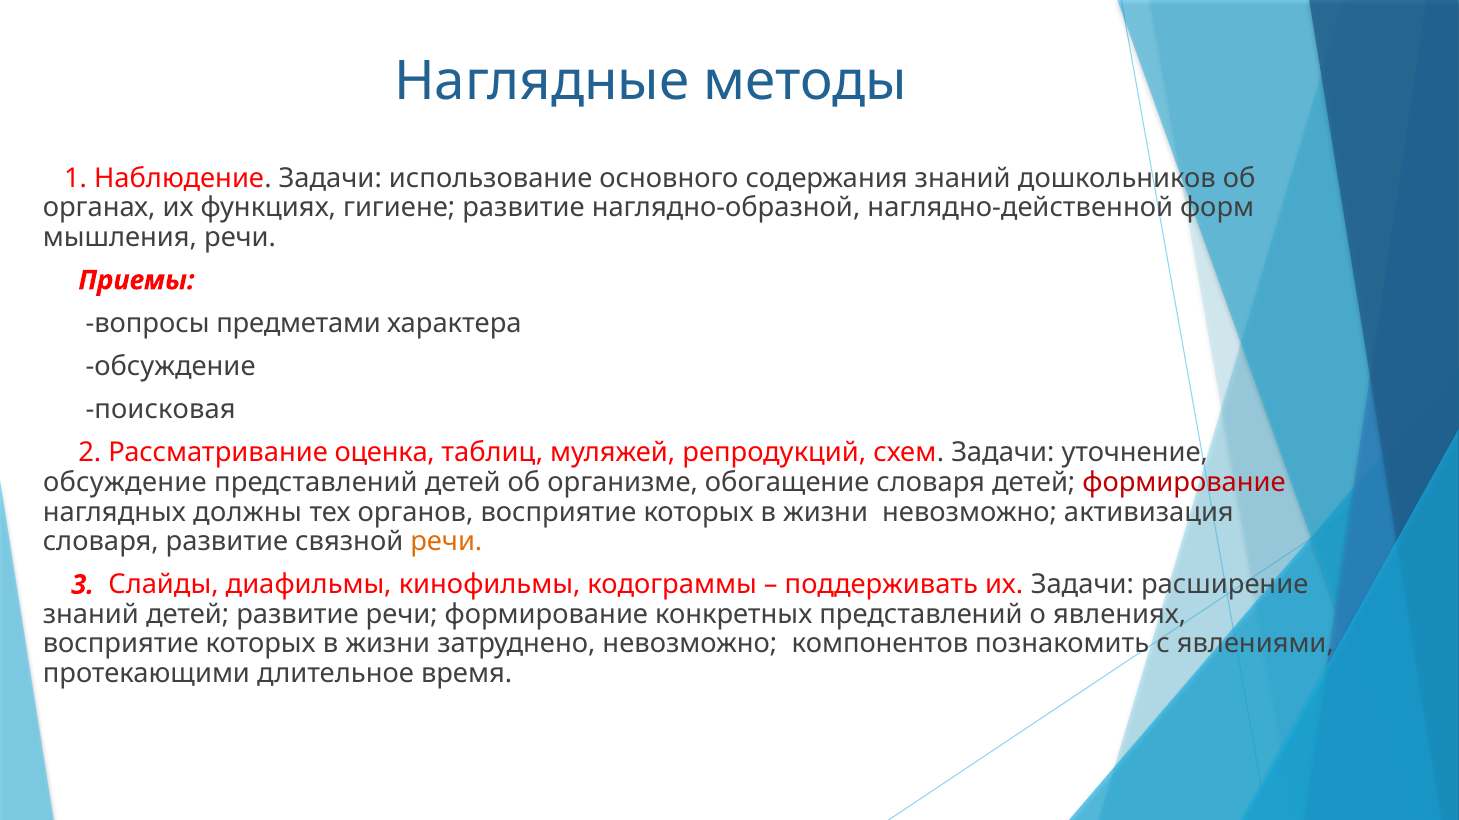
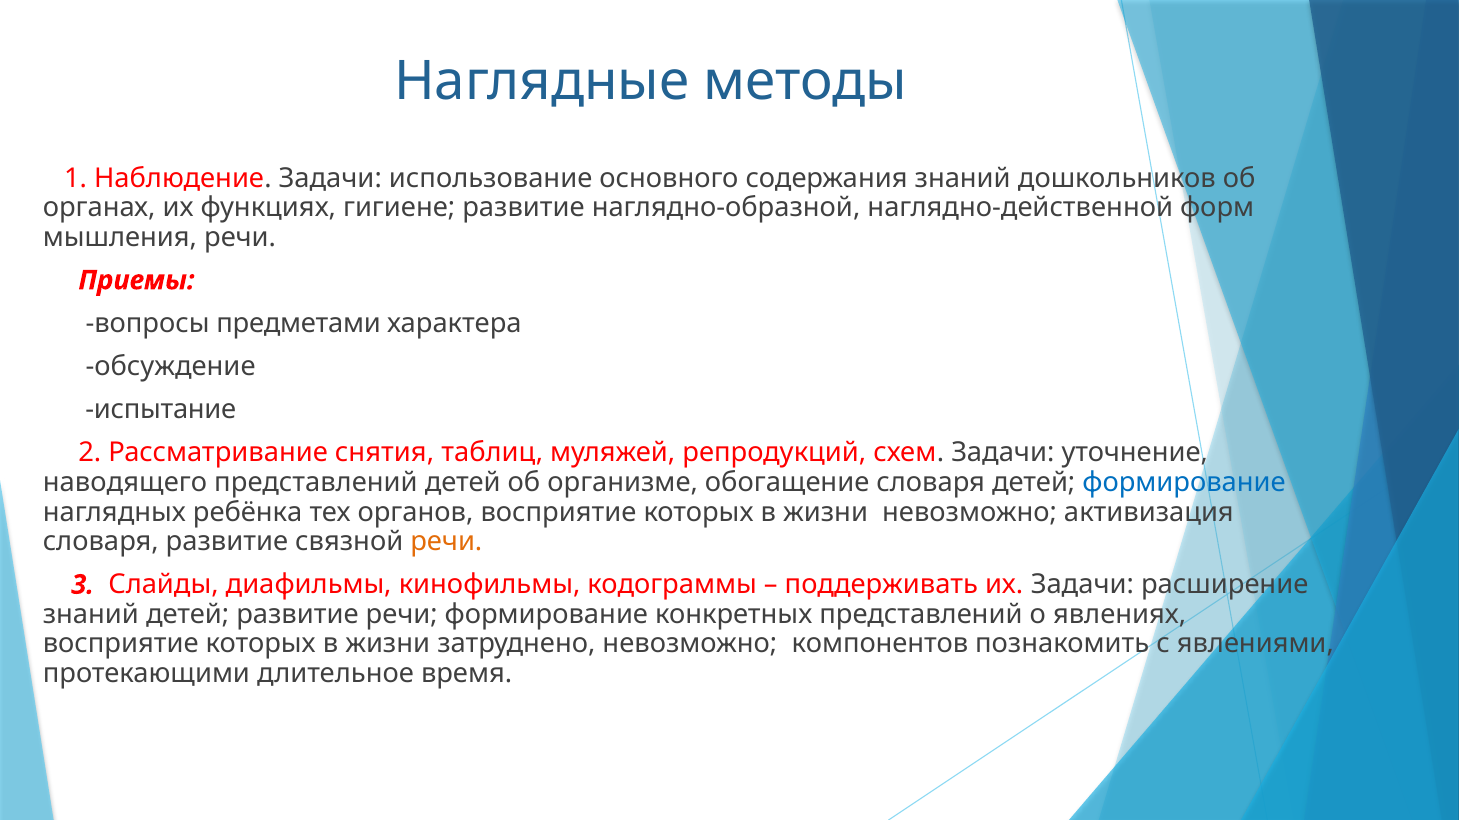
поисковая: поисковая -> испытание
оценка: оценка -> снятия
обсуждение at (125, 483): обсуждение -> наводящего
формирование at (1184, 483) colour: red -> blue
должны: должны -> ребёнка
